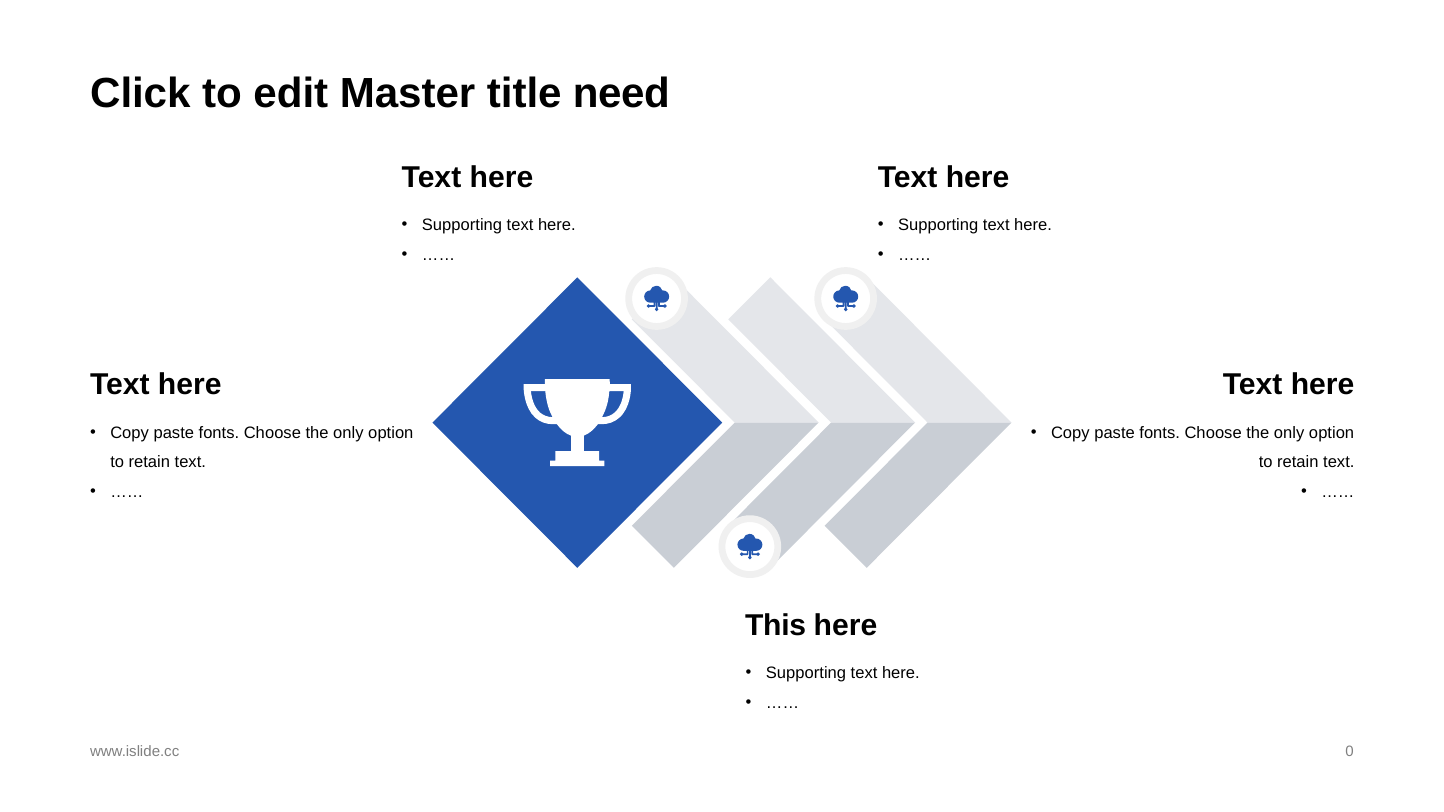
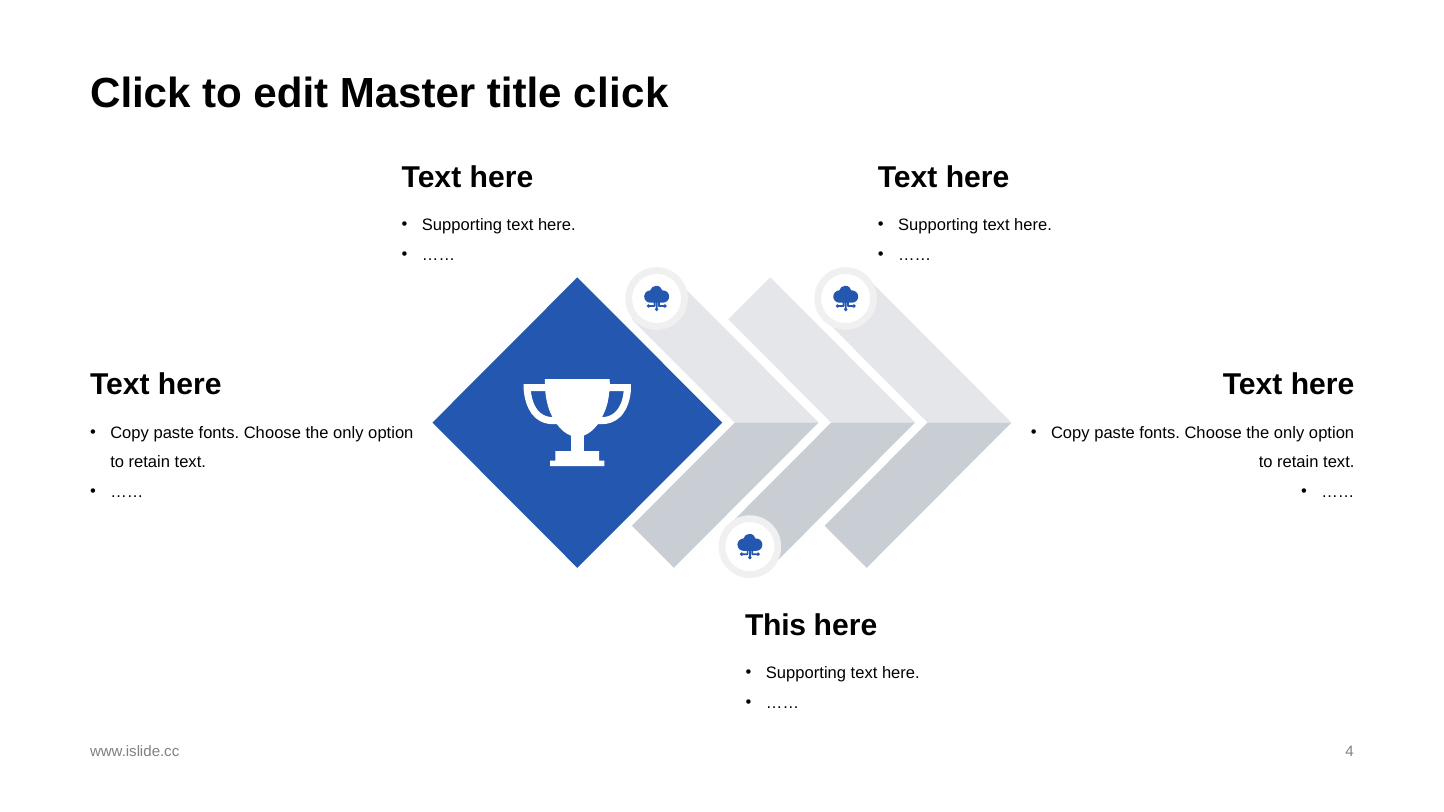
title need: need -> click
0: 0 -> 4
